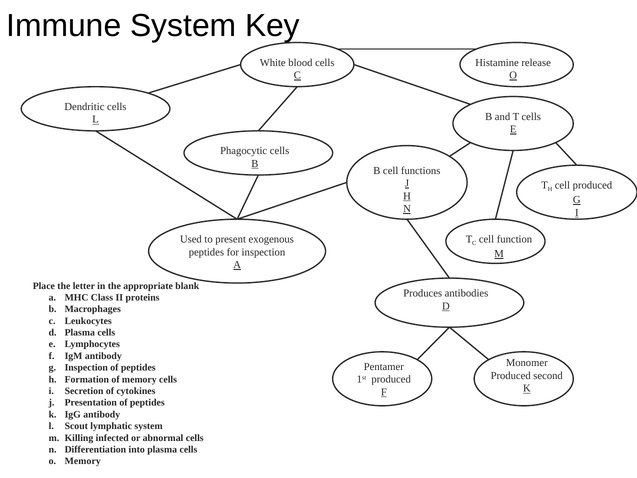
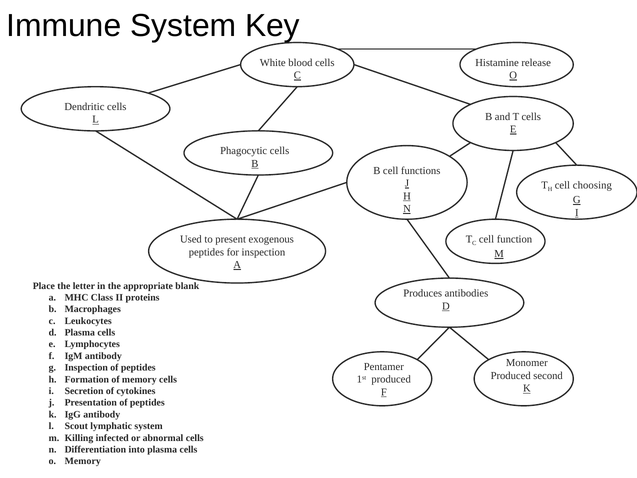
cell produced: produced -> choosing
